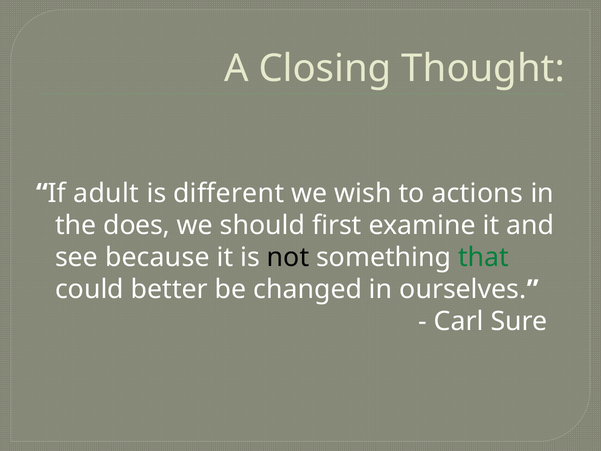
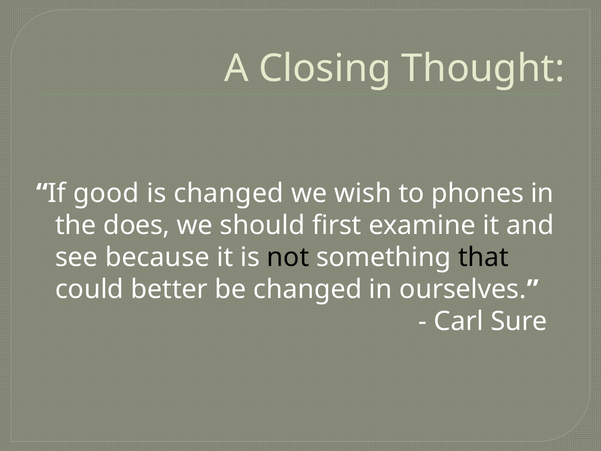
adult: adult -> good
is different: different -> changed
actions: actions -> phones
that colour: green -> black
